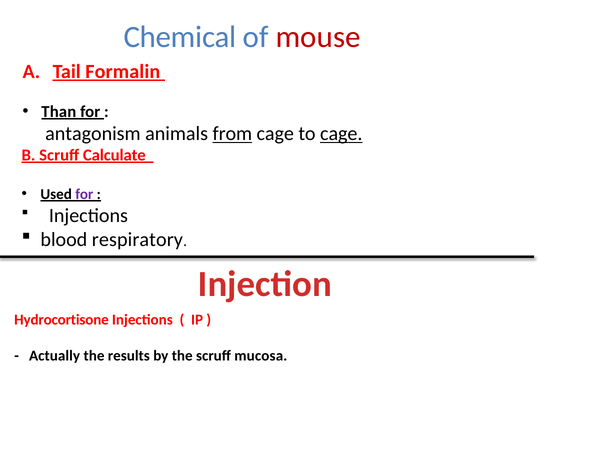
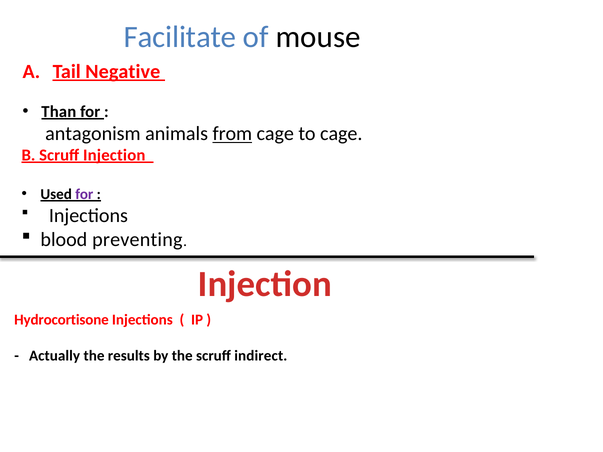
Chemical: Chemical -> Facilitate
mouse colour: red -> black
Formalin: Formalin -> Negative
cage at (341, 134) underline: present -> none
Scruff Calculate: Calculate -> Injection
respiratory: respiratory -> preventing
mucosa: mucosa -> indirect
